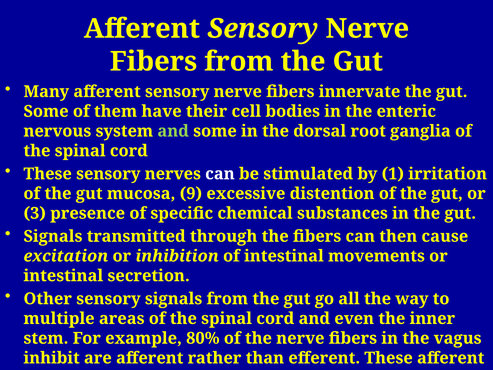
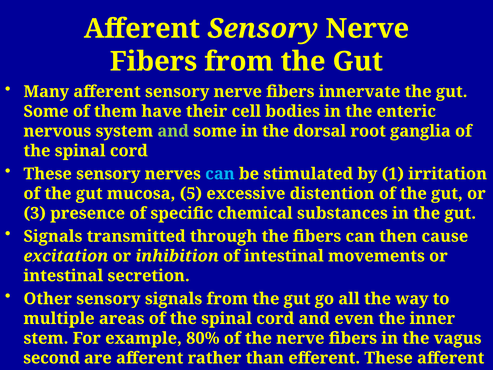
can at (220, 174) colour: white -> light blue
9: 9 -> 5
inhibit: inhibit -> second
